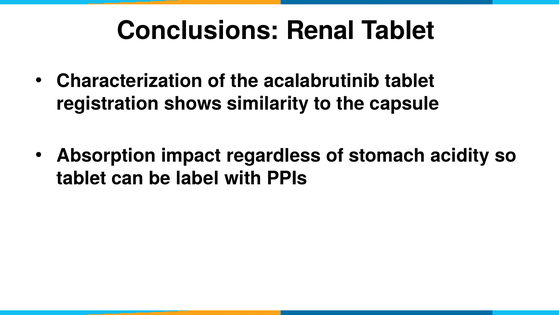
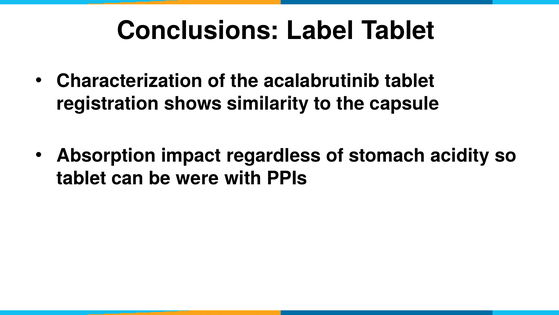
Renal: Renal -> Label
label: label -> were
